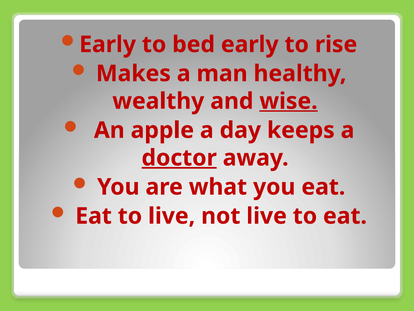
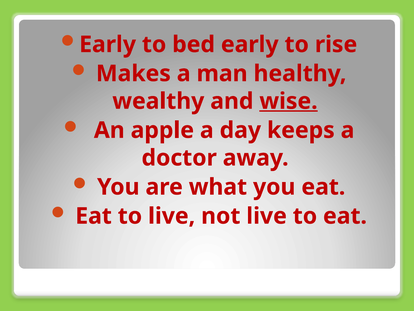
doctor underline: present -> none
